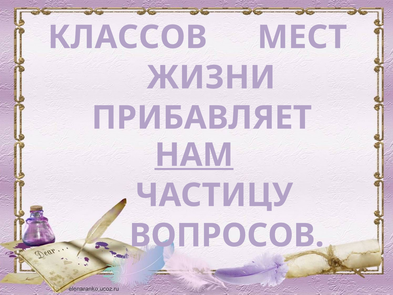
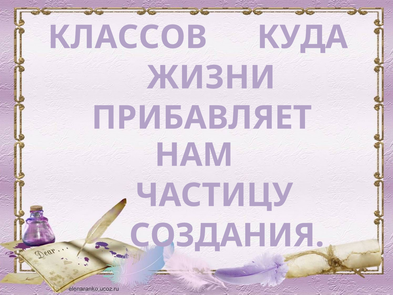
МЕСТ: МЕСТ -> КУДА
НАМ underline: present -> none
ВОПРОСОВ: ВОПРОСОВ -> СОЗДАНИЯ
